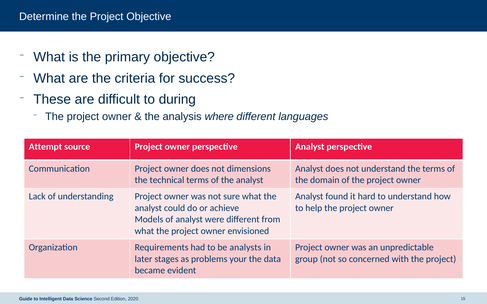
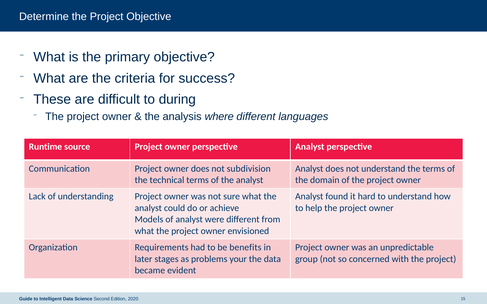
Attempt: Attempt -> Runtime
dimensions: dimensions -> subdivision
analysts: analysts -> benefits
